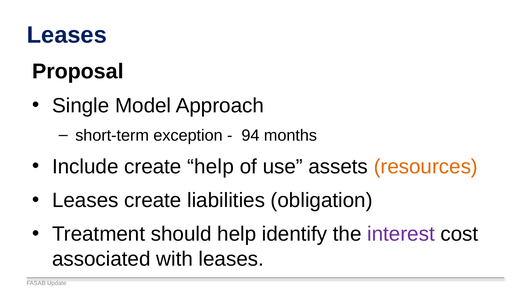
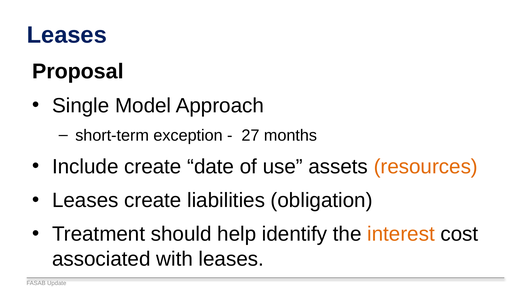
94: 94 -> 27
create help: help -> date
interest colour: purple -> orange
